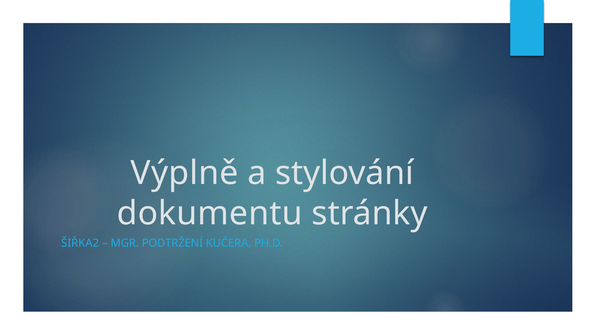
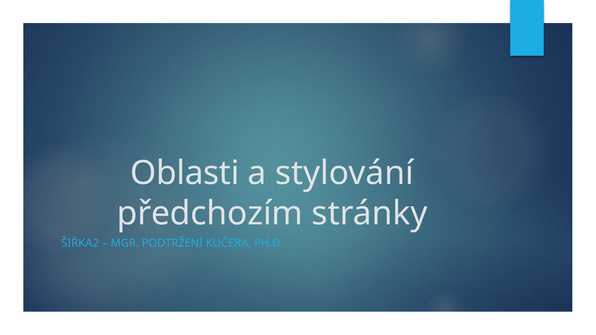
Výplně: Výplně -> Oblasti
dokumentu: dokumentu -> předchozím
